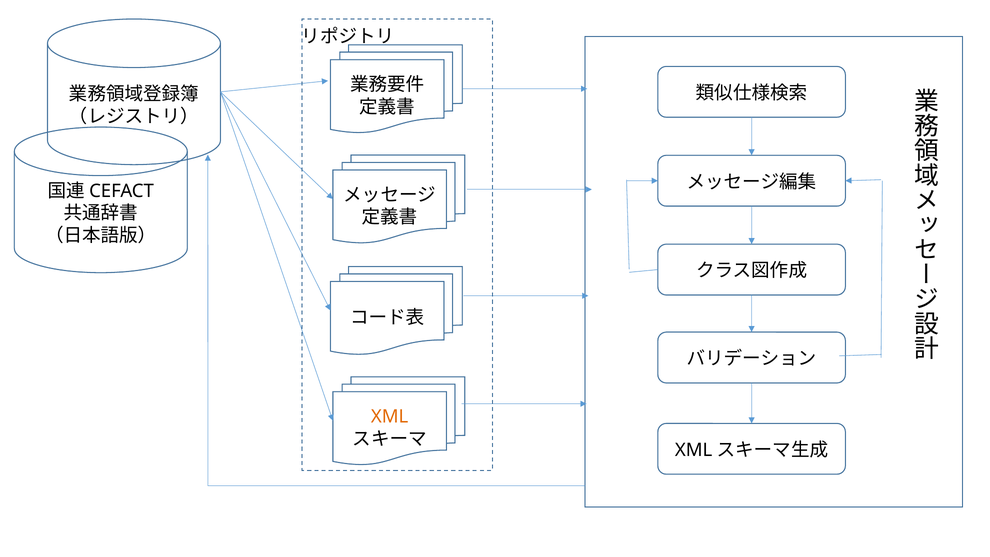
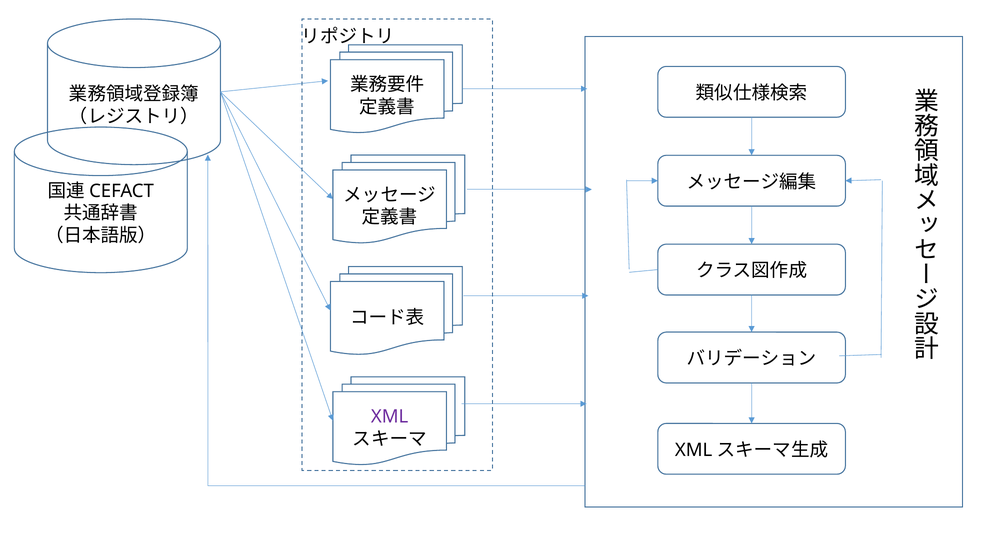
XML colour: orange -> purple
